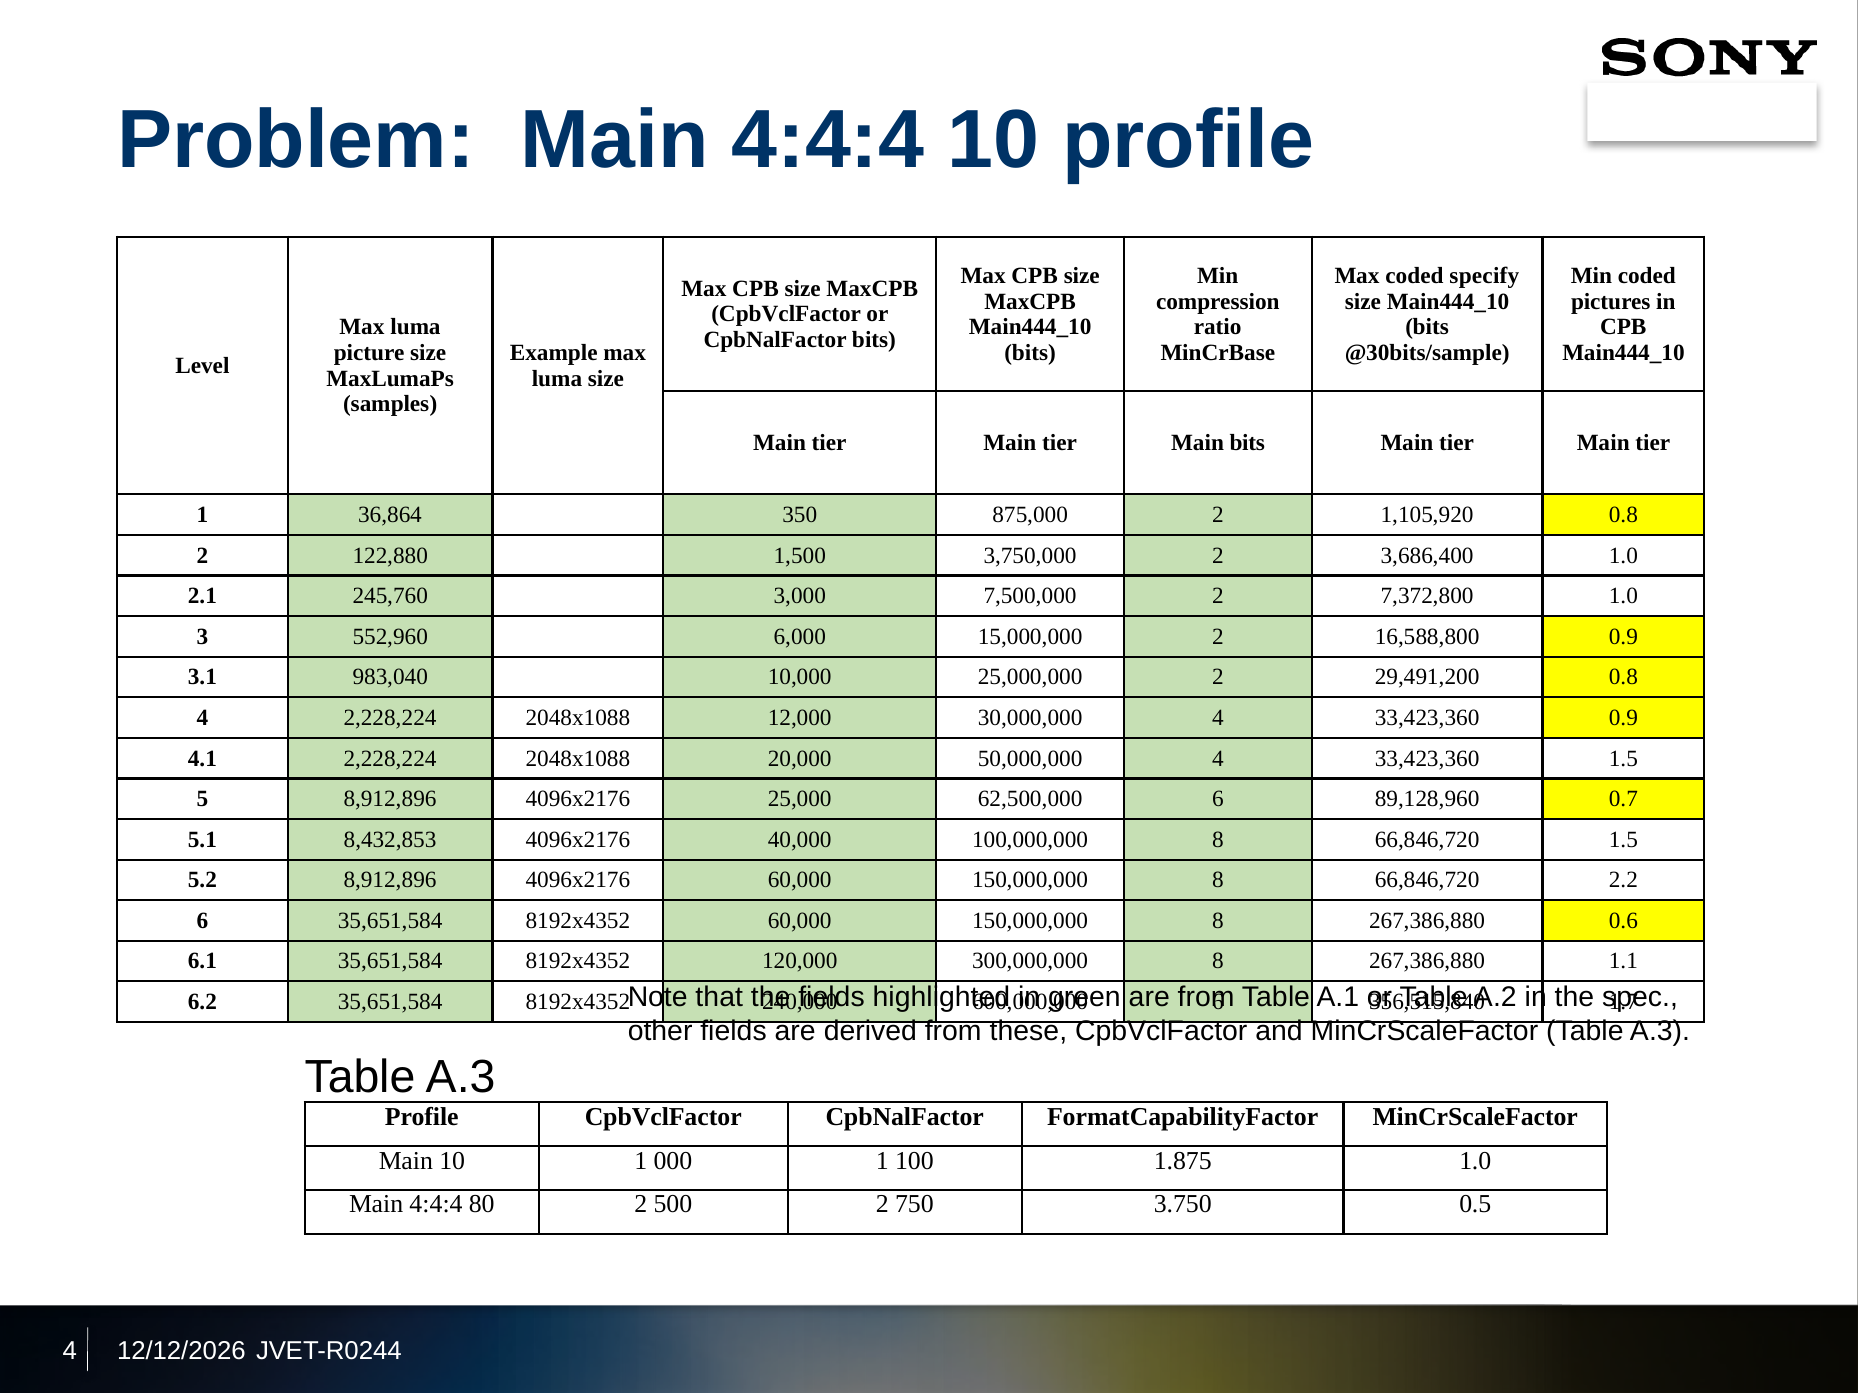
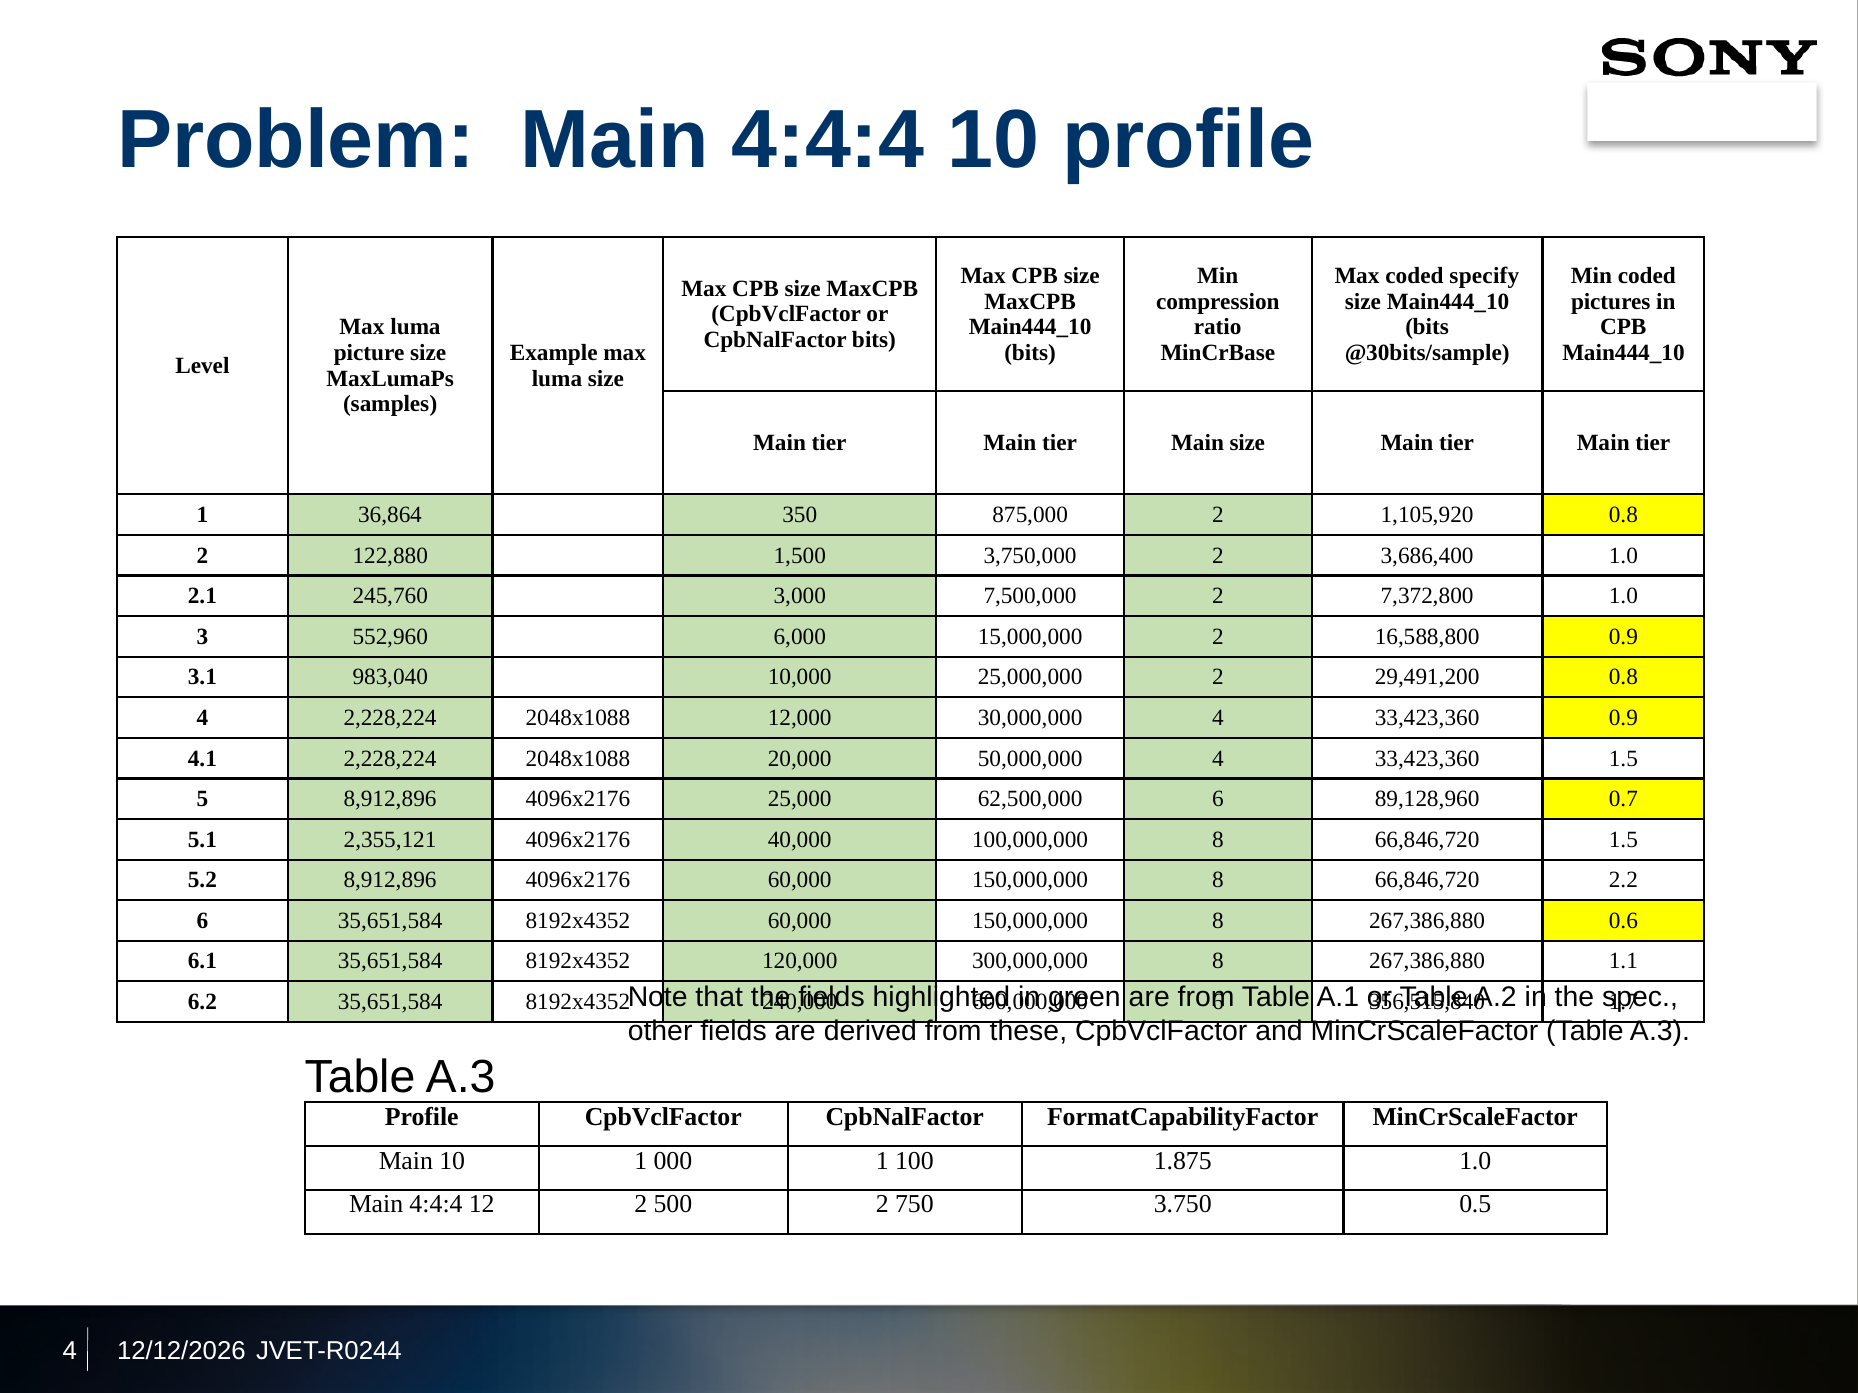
Main bits: bits -> size
8,432,853: 8,432,853 -> 2,355,121
80: 80 -> 12
